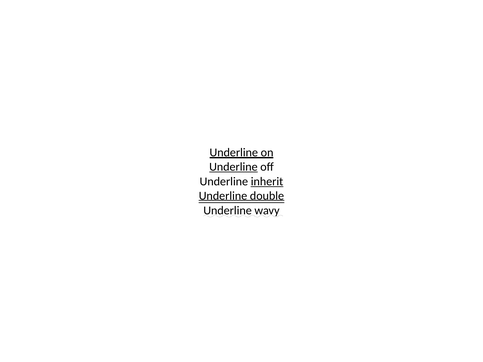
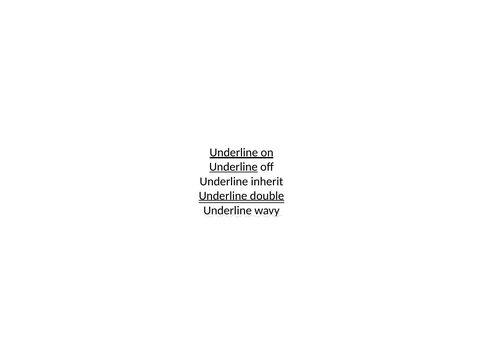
inherit underline: present -> none
